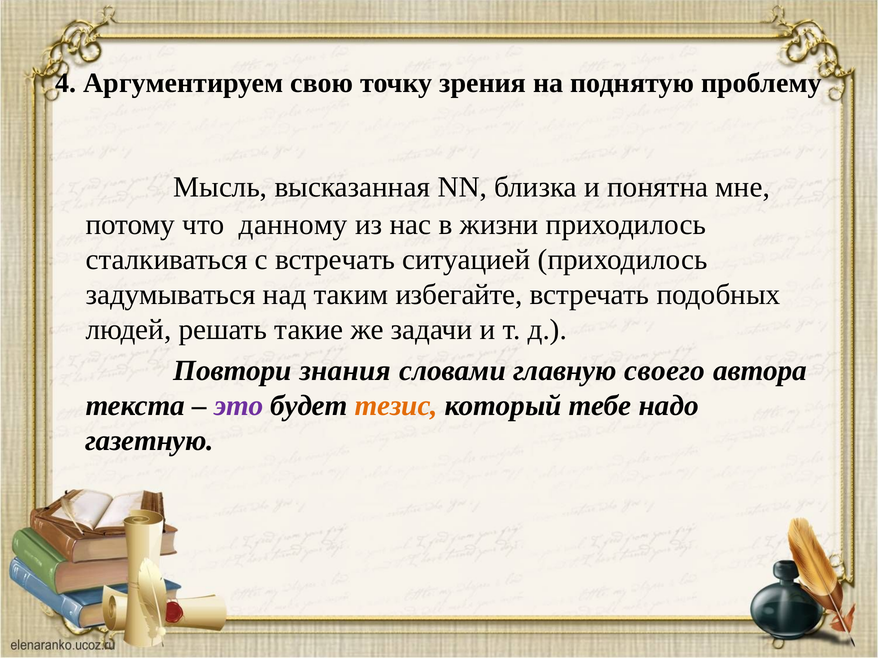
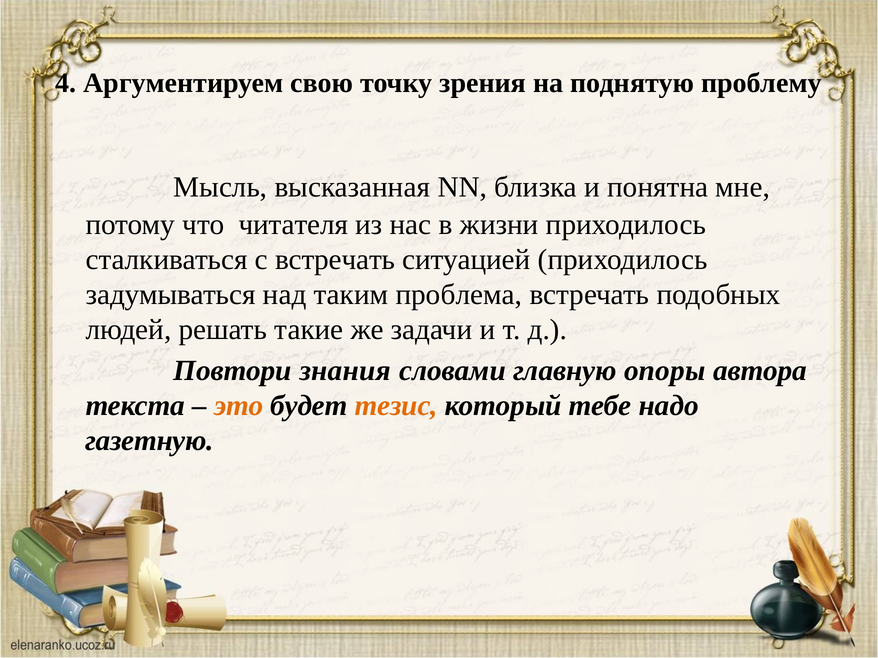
данному: данному -> читателя
избегайте: избегайте -> проблема
своего: своего -> опоры
это colour: purple -> orange
